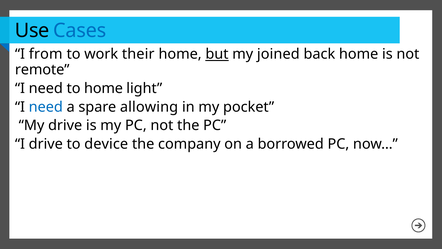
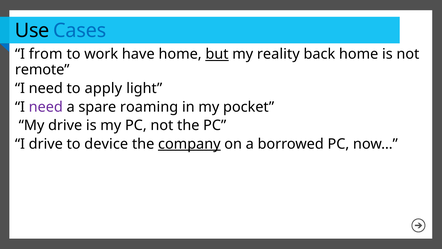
their: their -> have
joined: joined -> reality
to home: home -> apply
need at (46, 107) colour: blue -> purple
allowing: allowing -> roaming
company underline: none -> present
